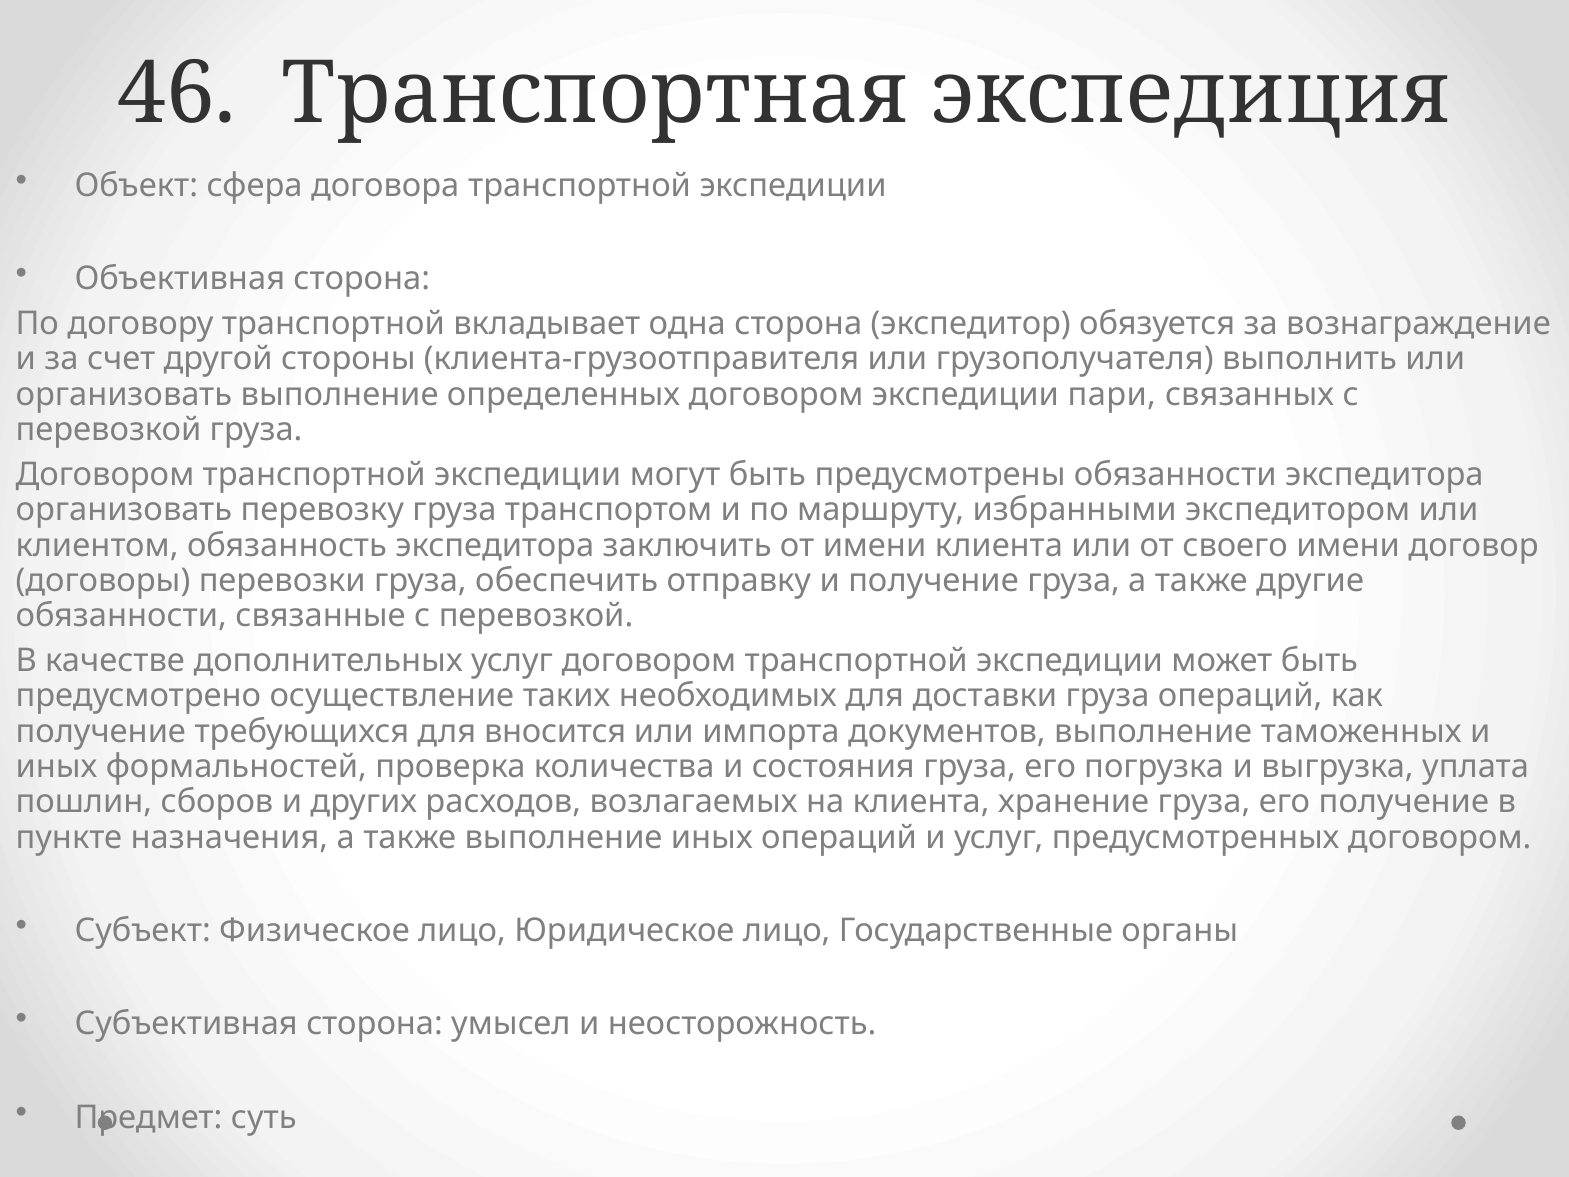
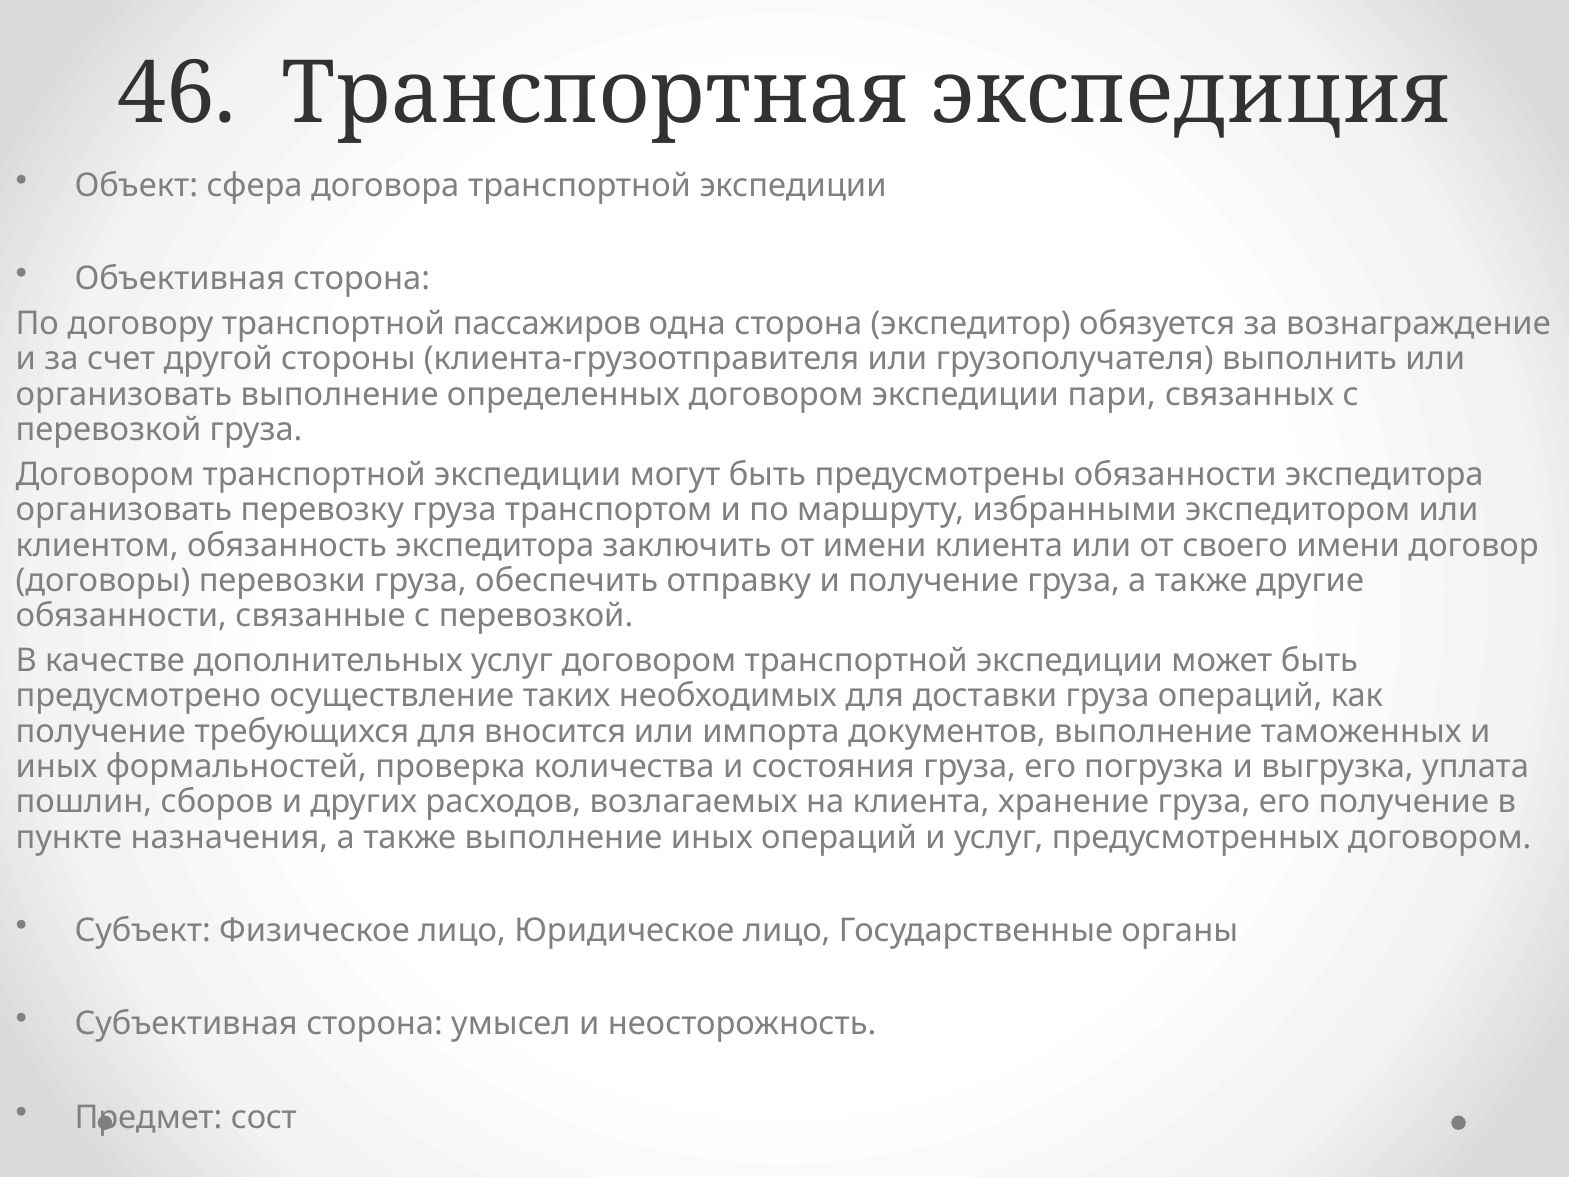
вкладывает: вкладывает -> пассажиров
суть: суть -> сост
